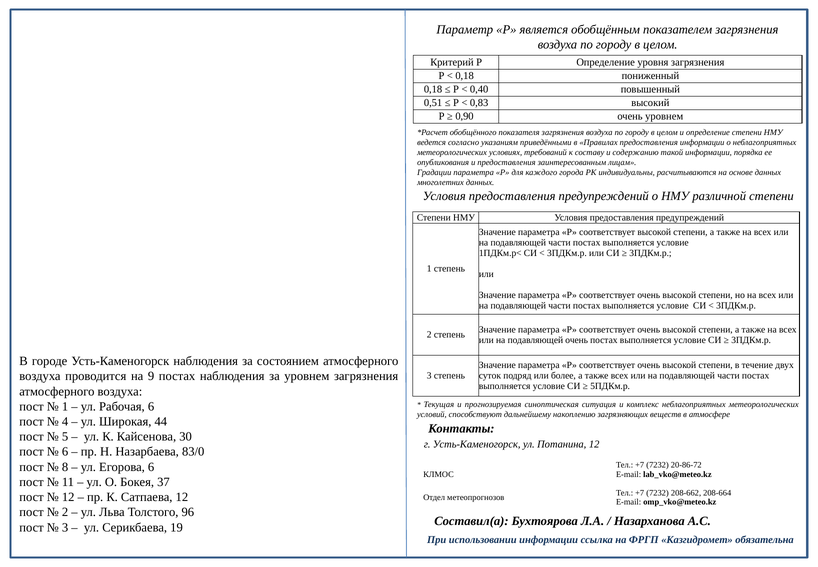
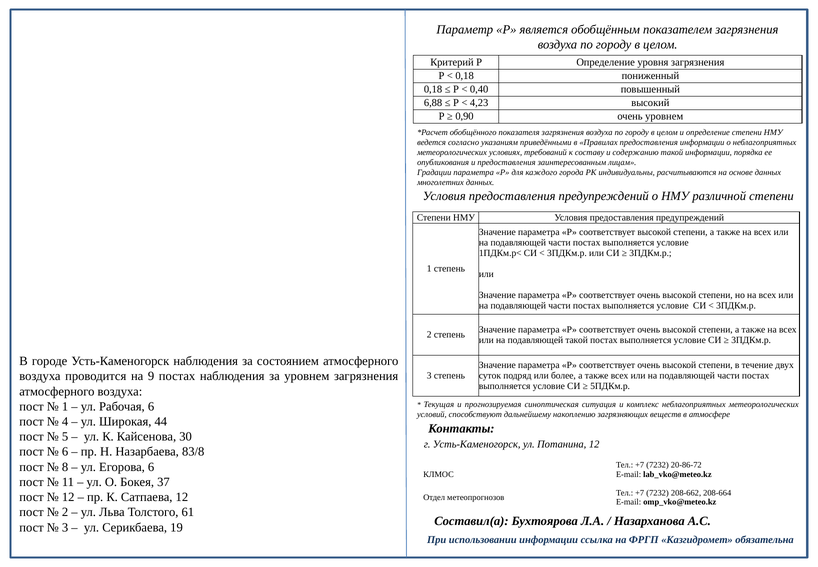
0,51: 0,51 -> 6,88
0,83: 0,83 -> 4,23
подавляющей очень: очень -> такой
83/0: 83/0 -> 83/8
96: 96 -> 61
